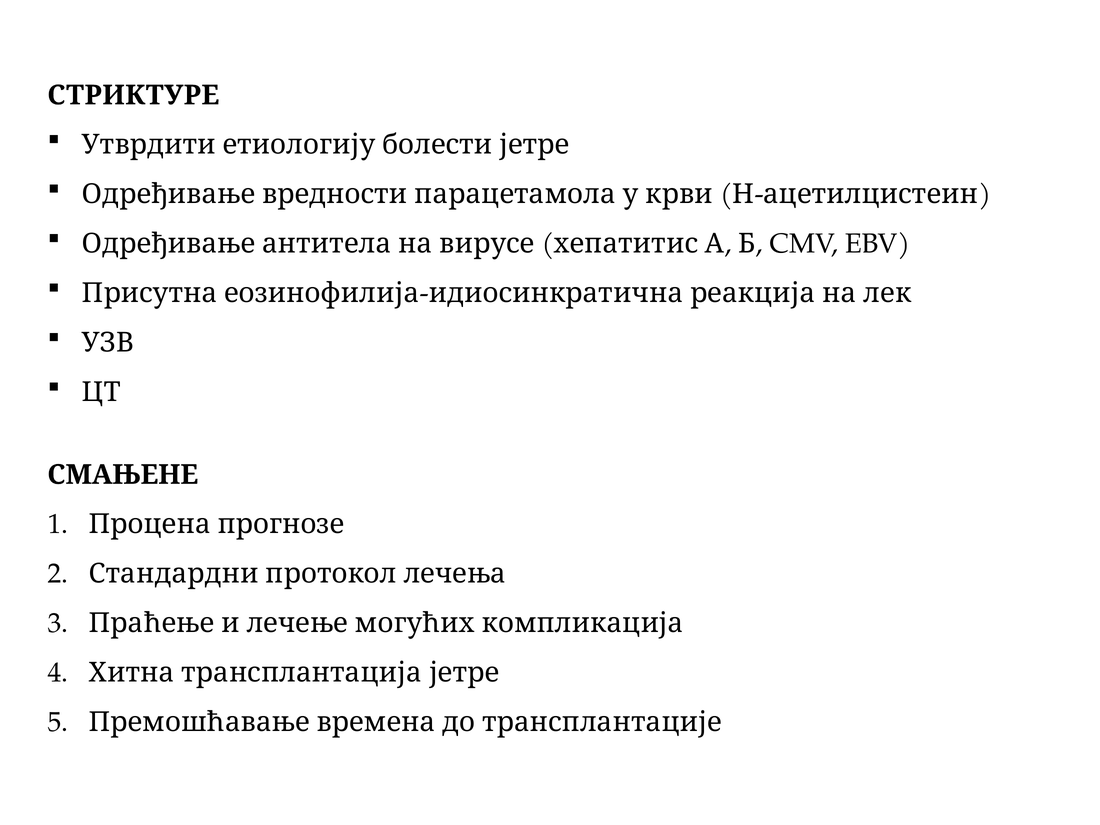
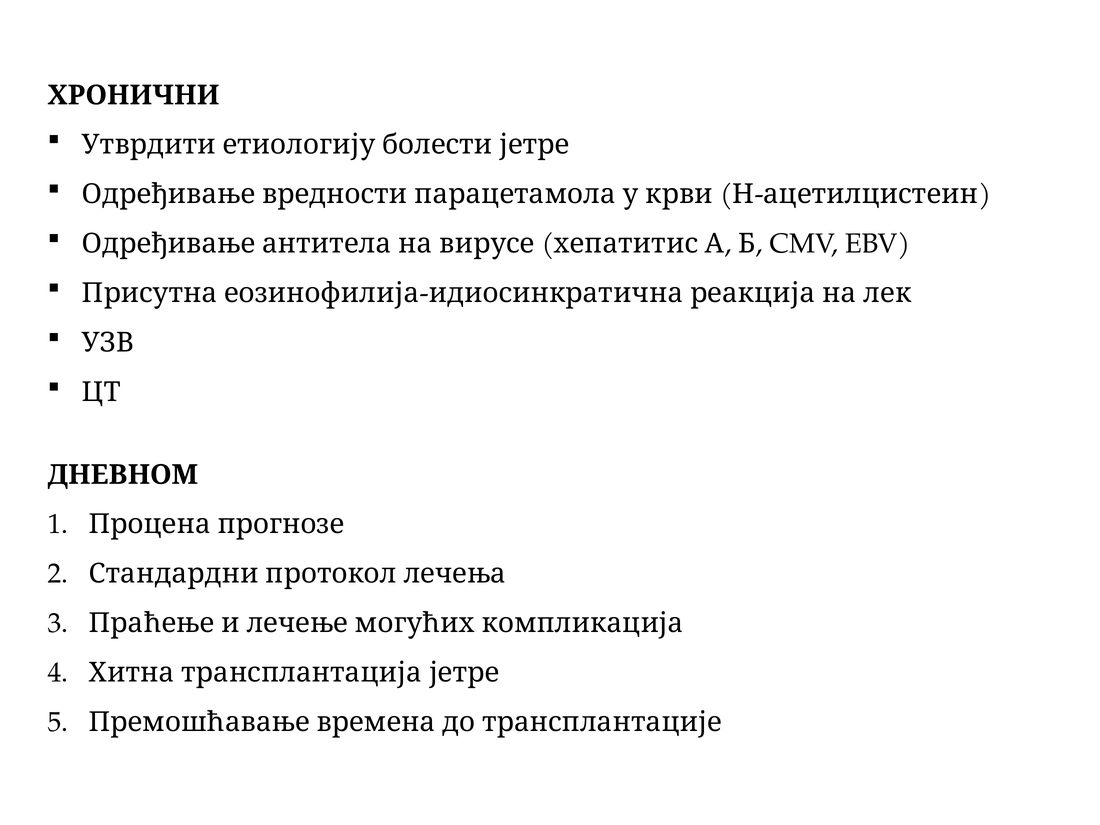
СТРИКТУРЕ: СТРИКТУРЕ -> ХРОНИЧНИ
СМАЊЕНЕ: СМАЊЕНЕ -> ДНЕВНОМ
